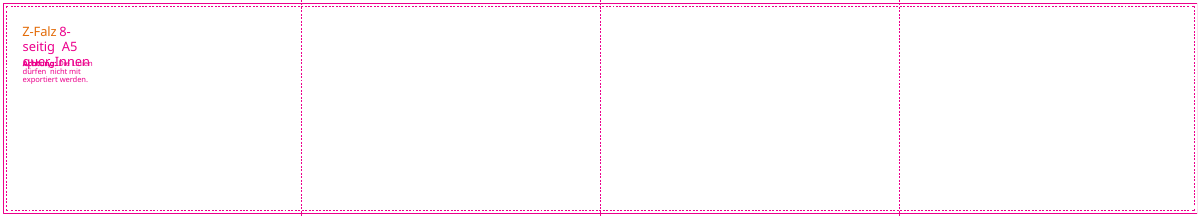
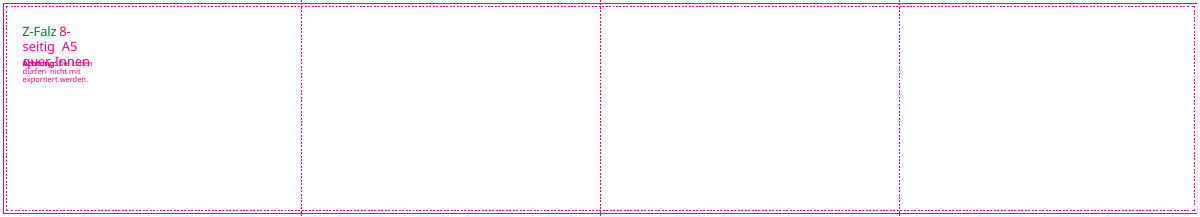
Z-Falz colour: orange -> green
